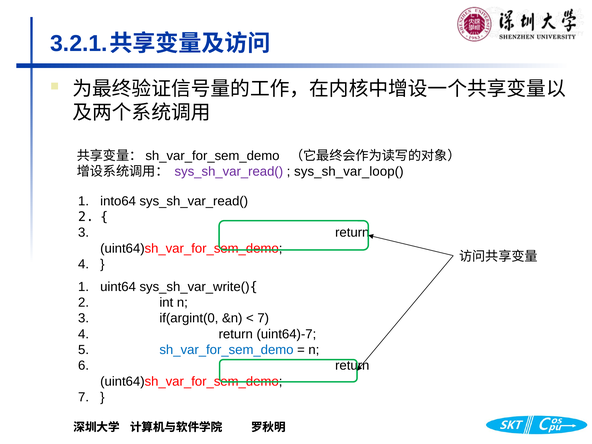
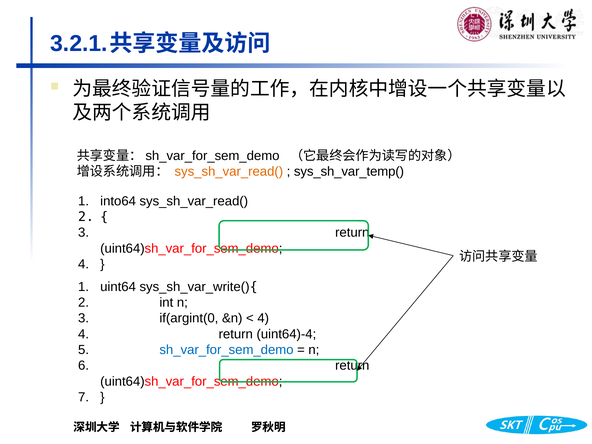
sys_sh_var_read( at (229, 172) colour: purple -> orange
sys_sh_var_loop(: sys_sh_var_loop( -> sys_sh_var_temp(
7 at (263, 318): 7 -> 4
uint64)-7: uint64)-7 -> uint64)-4
